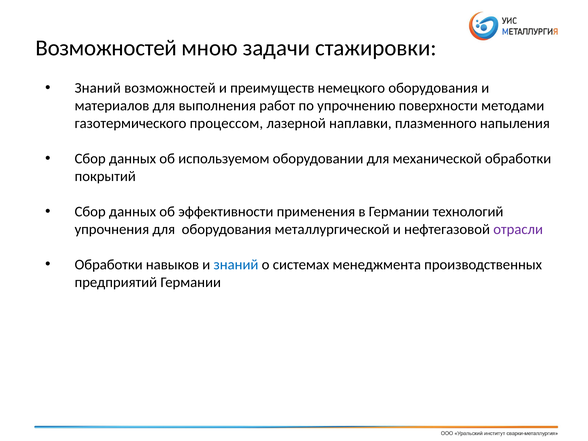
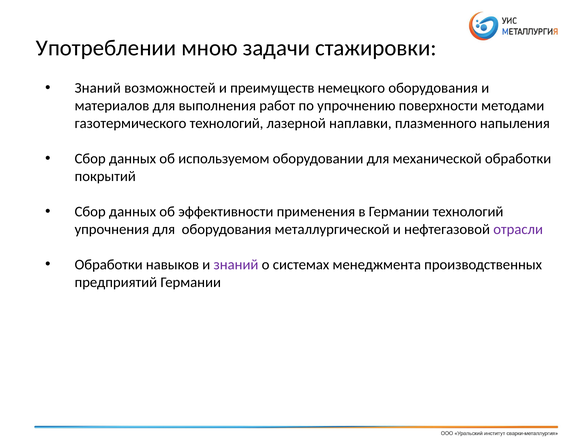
Возможностей at (106, 48): Возможностей -> Употреблении
газотермического процессом: процессом -> технологий
знаний at (236, 265) colour: blue -> purple
